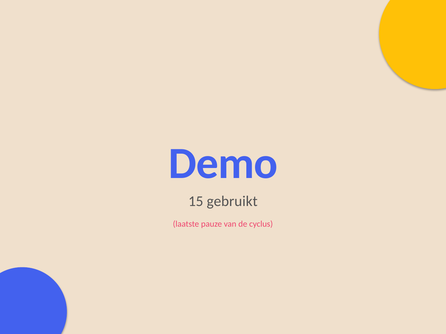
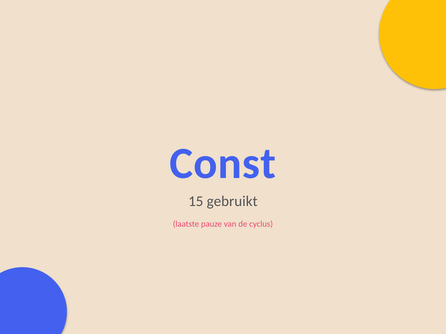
Demo: Demo -> Const
